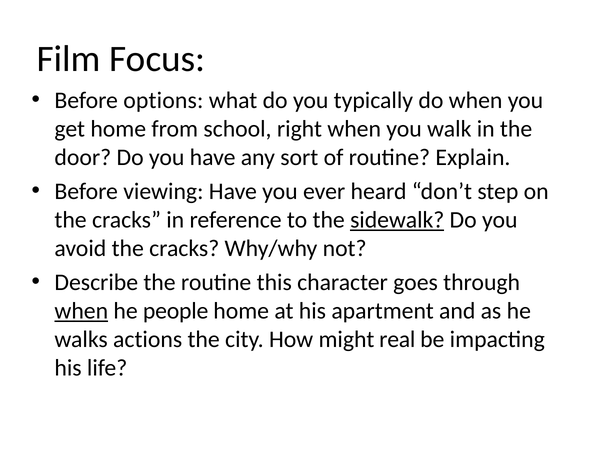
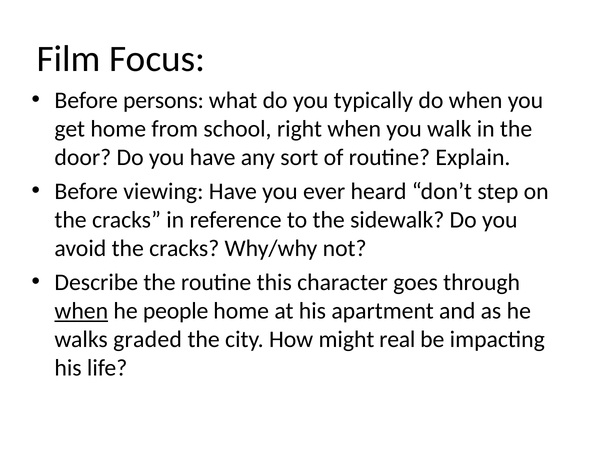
options: options -> persons
sidewalk underline: present -> none
actions: actions -> graded
